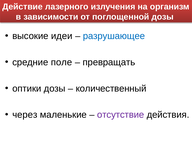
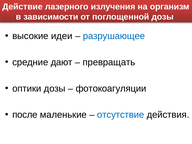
поле: поле -> дают
количественный: количественный -> фотокоагуляции
через: через -> после
отсутствие colour: purple -> blue
